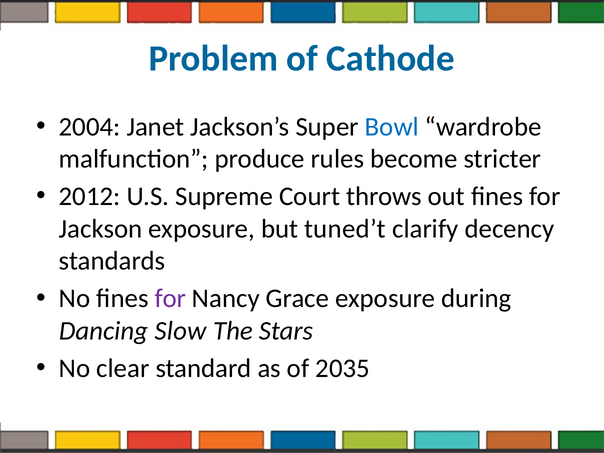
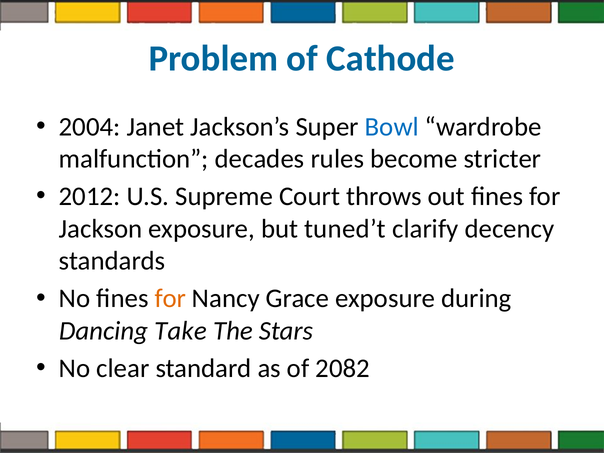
produce: produce -> decades
for at (170, 299) colour: purple -> orange
Slow: Slow -> Take
2035: 2035 -> 2082
